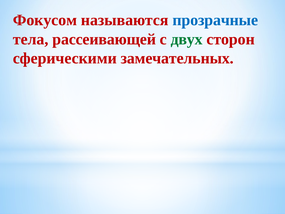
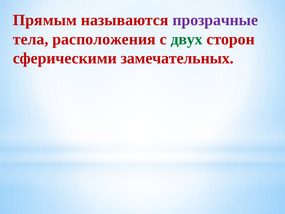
Фокусом: Фокусом -> Прямым
прозрачные colour: blue -> purple
рассеивающей: рассеивающей -> расположения
